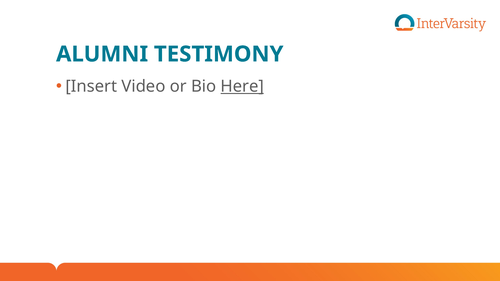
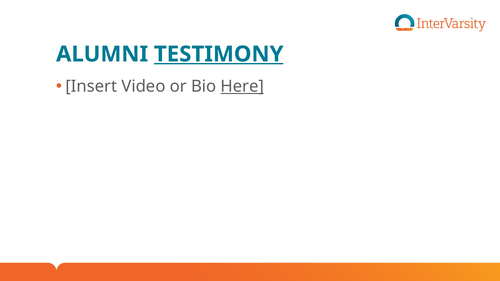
TESTIMONY underline: none -> present
